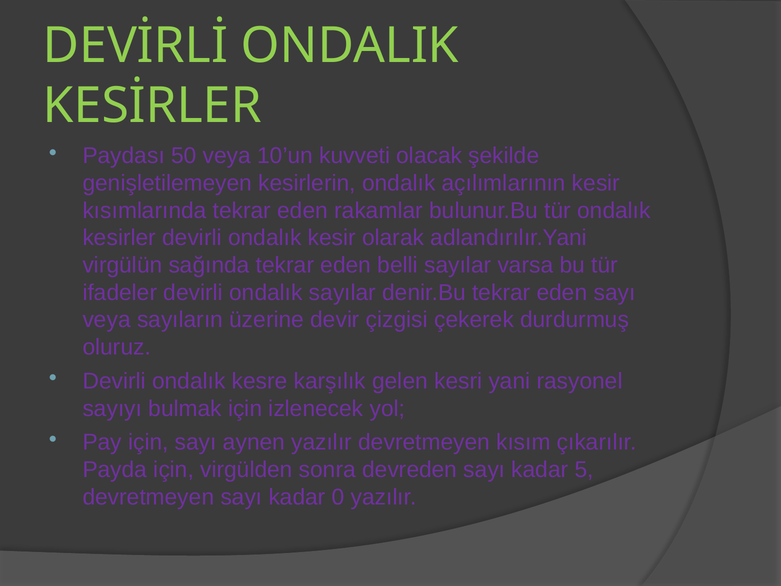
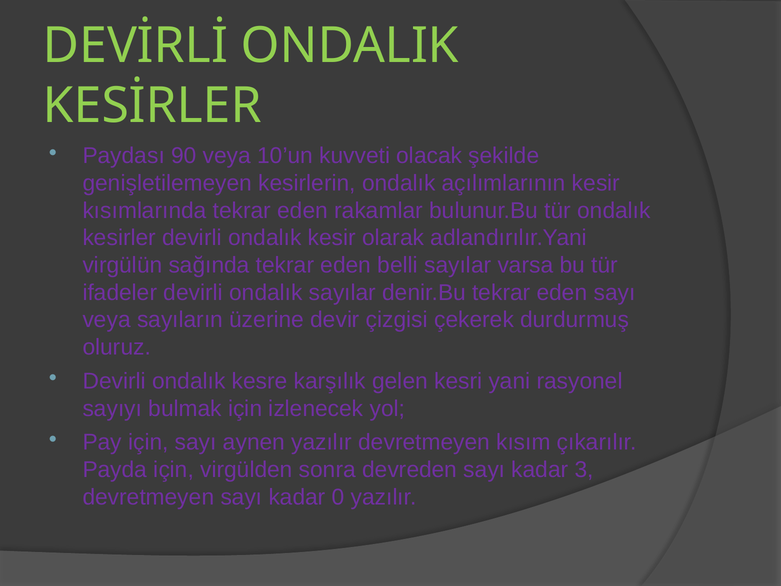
50: 50 -> 90
5: 5 -> 3
